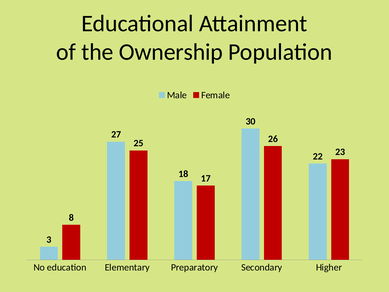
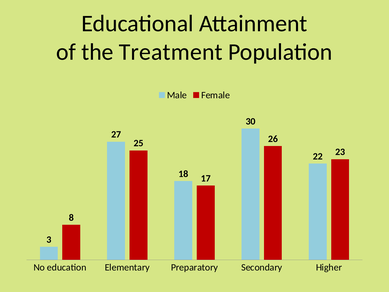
Ownership: Ownership -> Treatment
